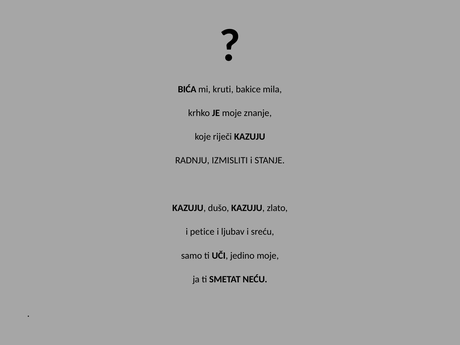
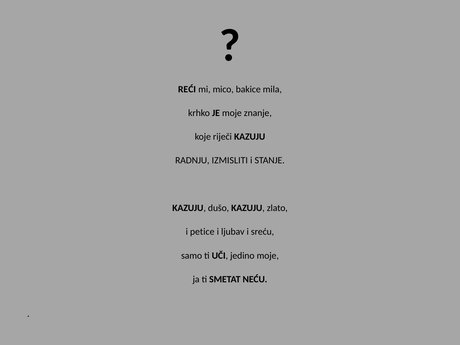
BIĆA: BIĆA -> REĆI
kruti: kruti -> mico
